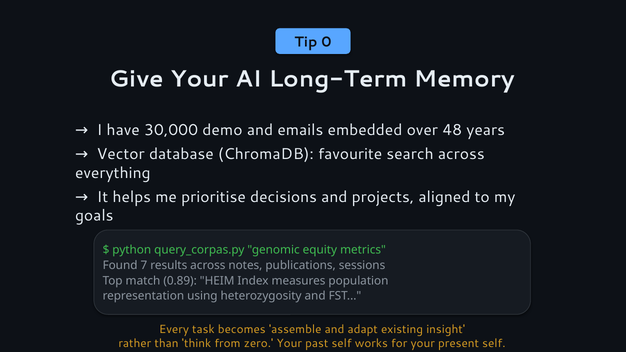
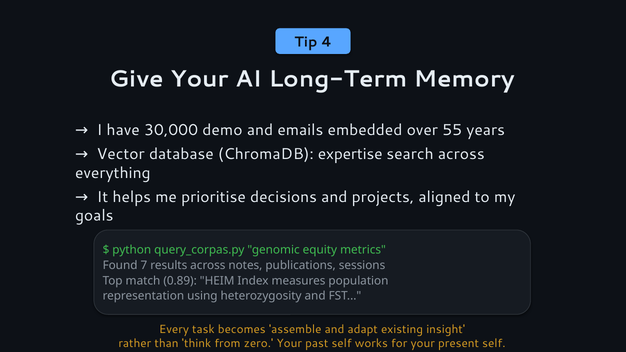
0: 0 -> 4
48: 48 -> 55
favourite: favourite -> expertise
